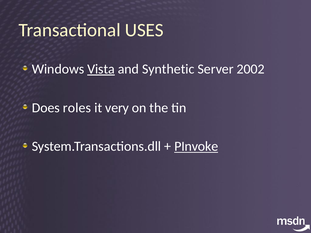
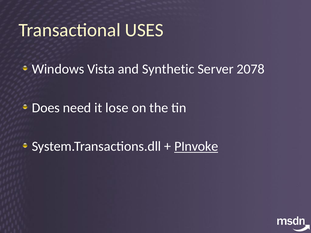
Vista underline: present -> none
2002: 2002 -> 2078
roles: roles -> need
very: very -> lose
